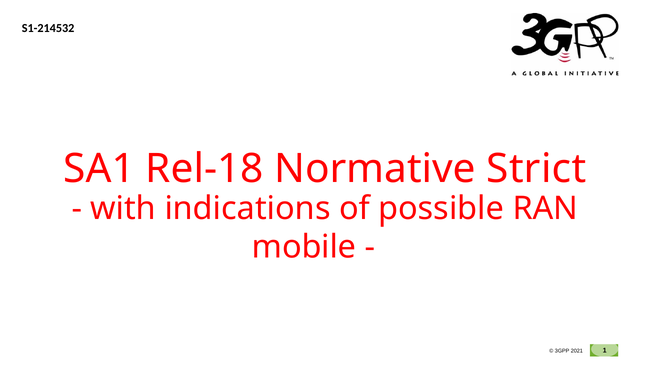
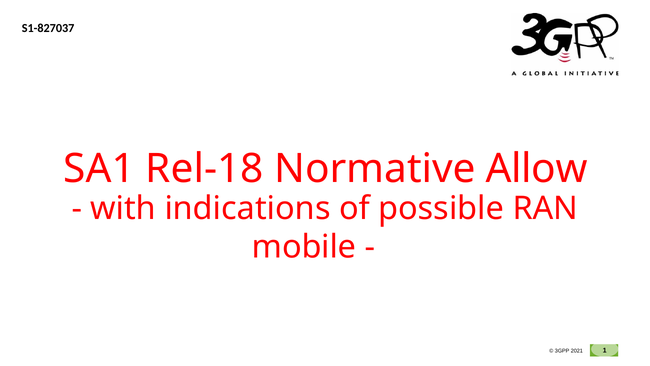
S1-214532: S1-214532 -> S1-827037
Strict: Strict -> Allow
